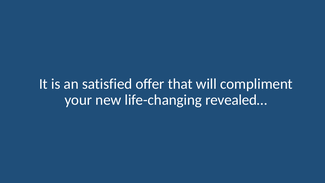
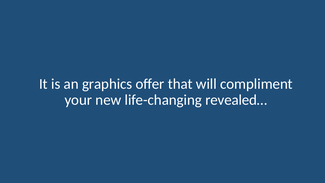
satisfied: satisfied -> graphics
